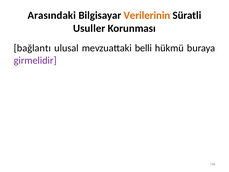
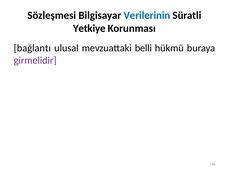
Arasındaki: Arasındaki -> Sözleşmesi
Verilerinin colour: orange -> blue
Usuller: Usuller -> Yetkiye
